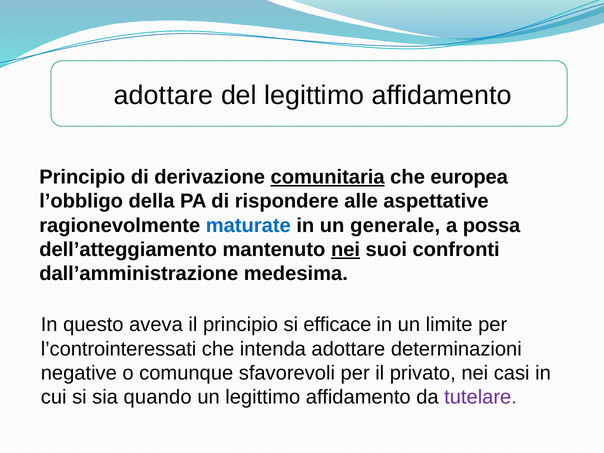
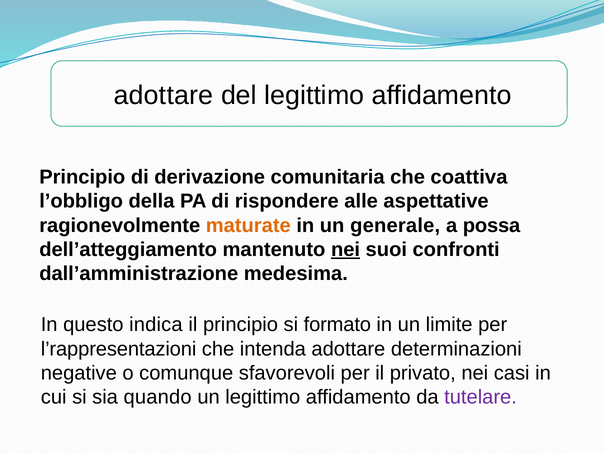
comunitaria underline: present -> none
europea: europea -> coattiva
maturate colour: blue -> orange
aveva: aveva -> indica
efficace: efficace -> formato
l’controinteressati: l’controinteressati -> l’rappresentazioni
